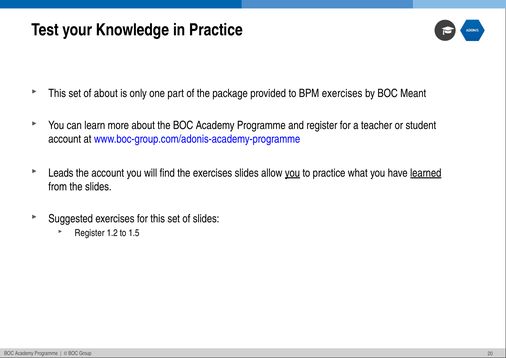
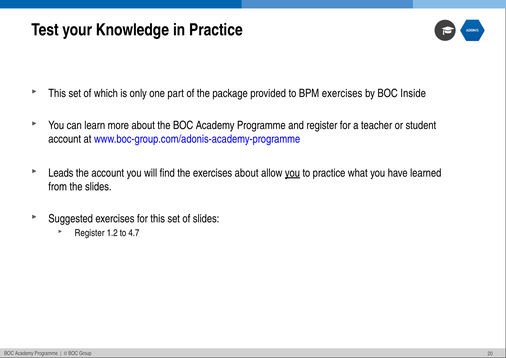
of about: about -> which
Meant: Meant -> Inside
exercises slides: slides -> about
learned underline: present -> none
1.5: 1.5 -> 4.7
